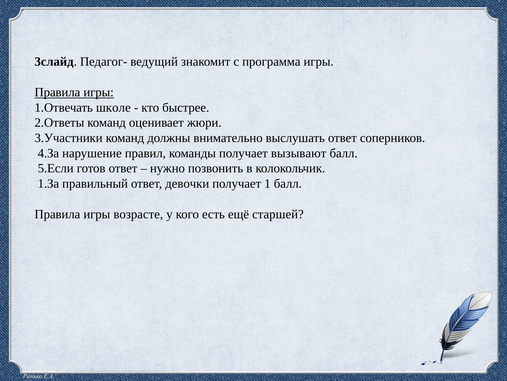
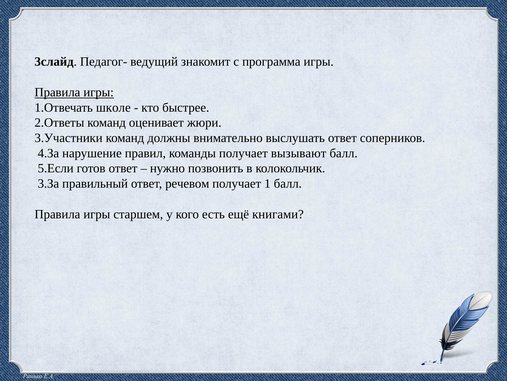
1.За: 1.За -> 3.За
девочки: девочки -> речевом
возрасте: возрасте -> старшем
старшей: старшей -> книгами
